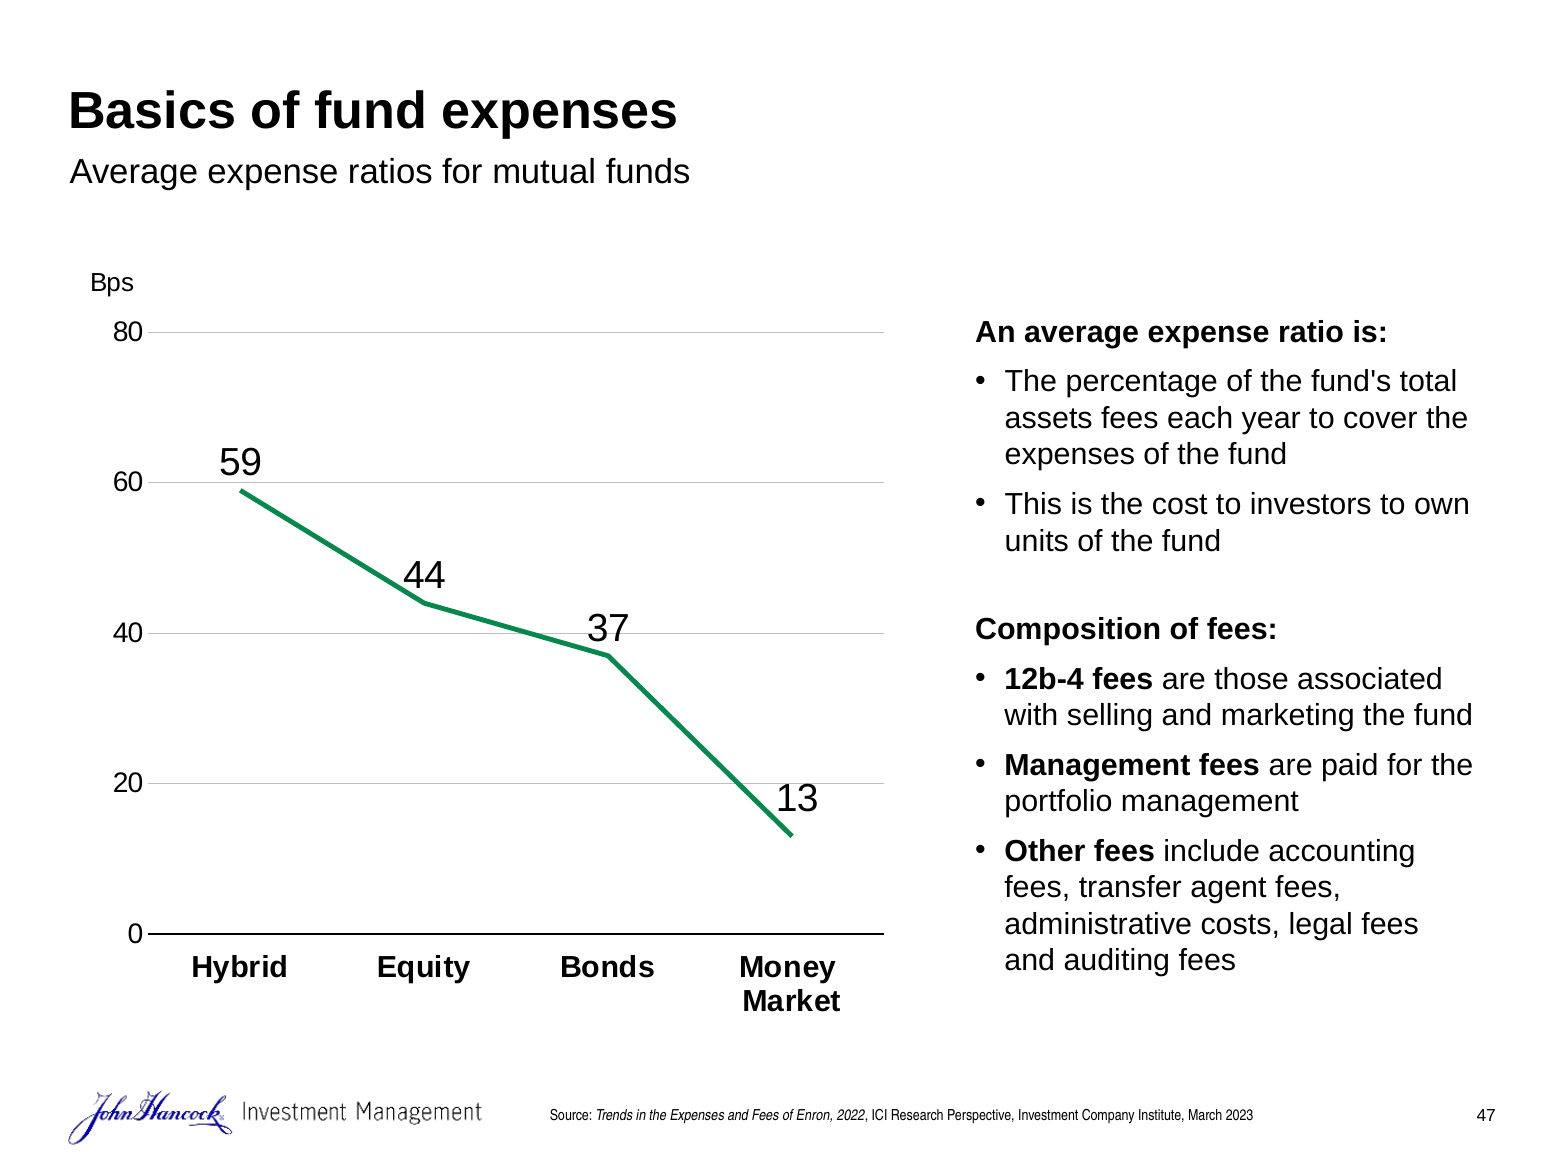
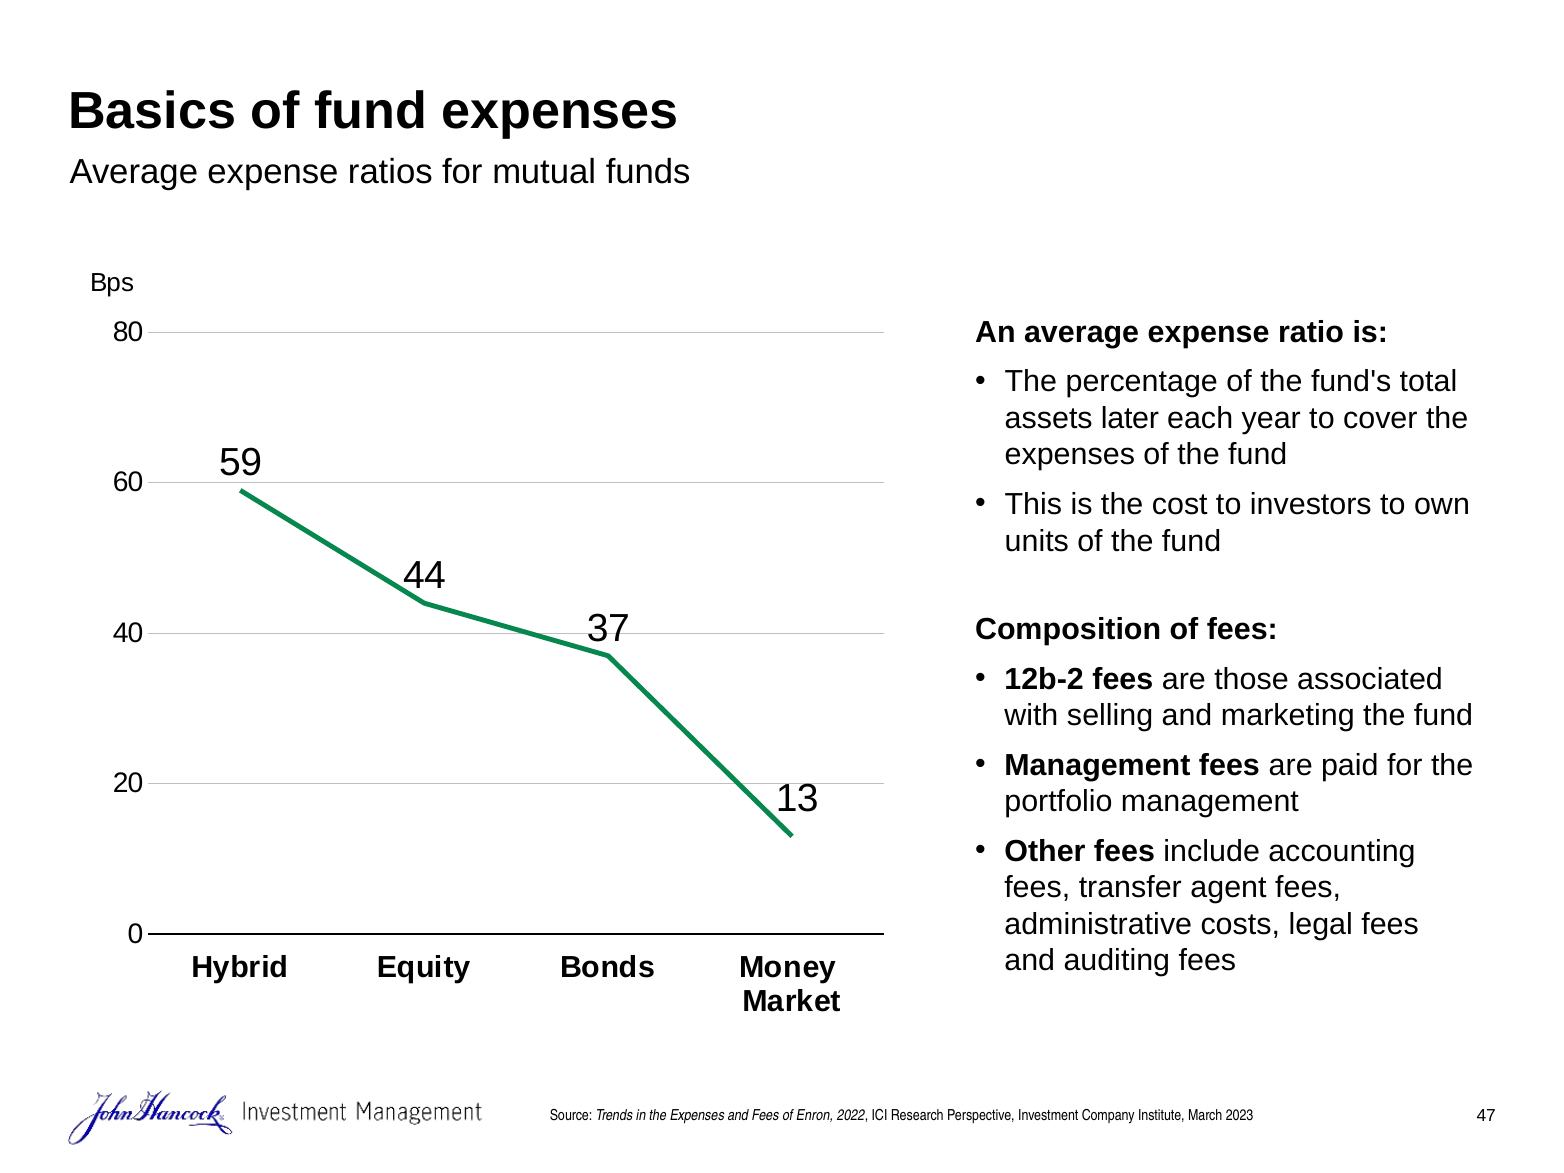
assets fees: fees -> later
12b-4: 12b-4 -> 12b-2
